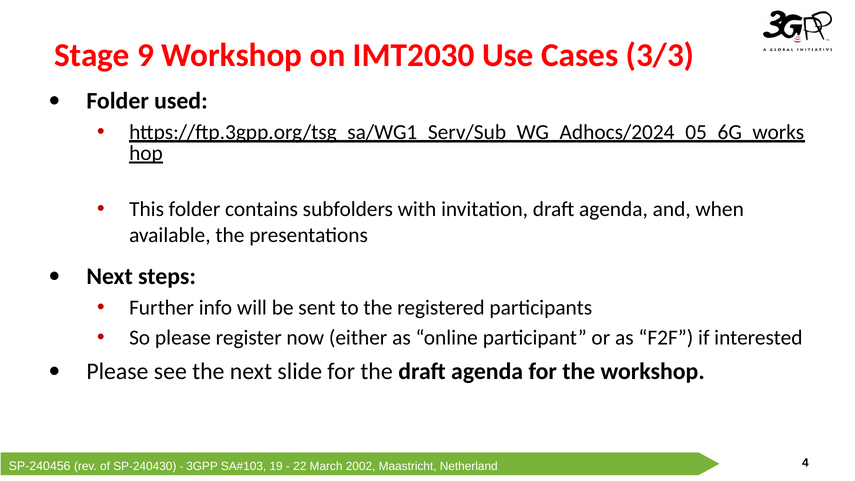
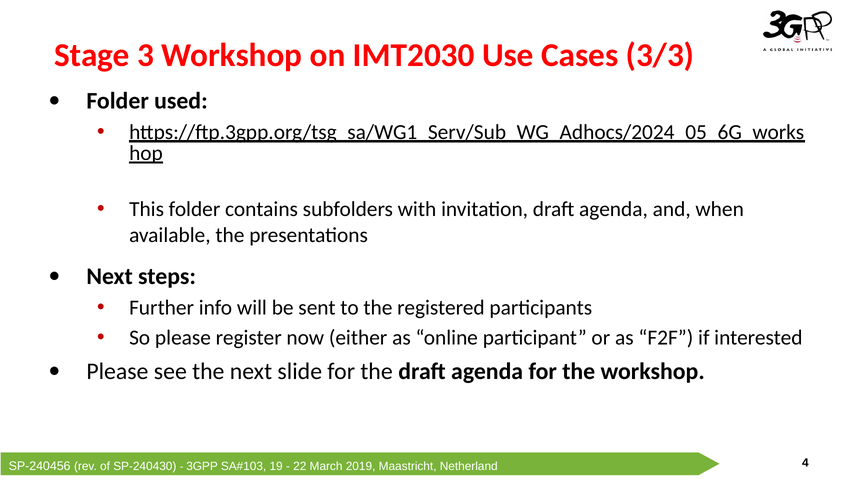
9: 9 -> 3
2002: 2002 -> 2019
